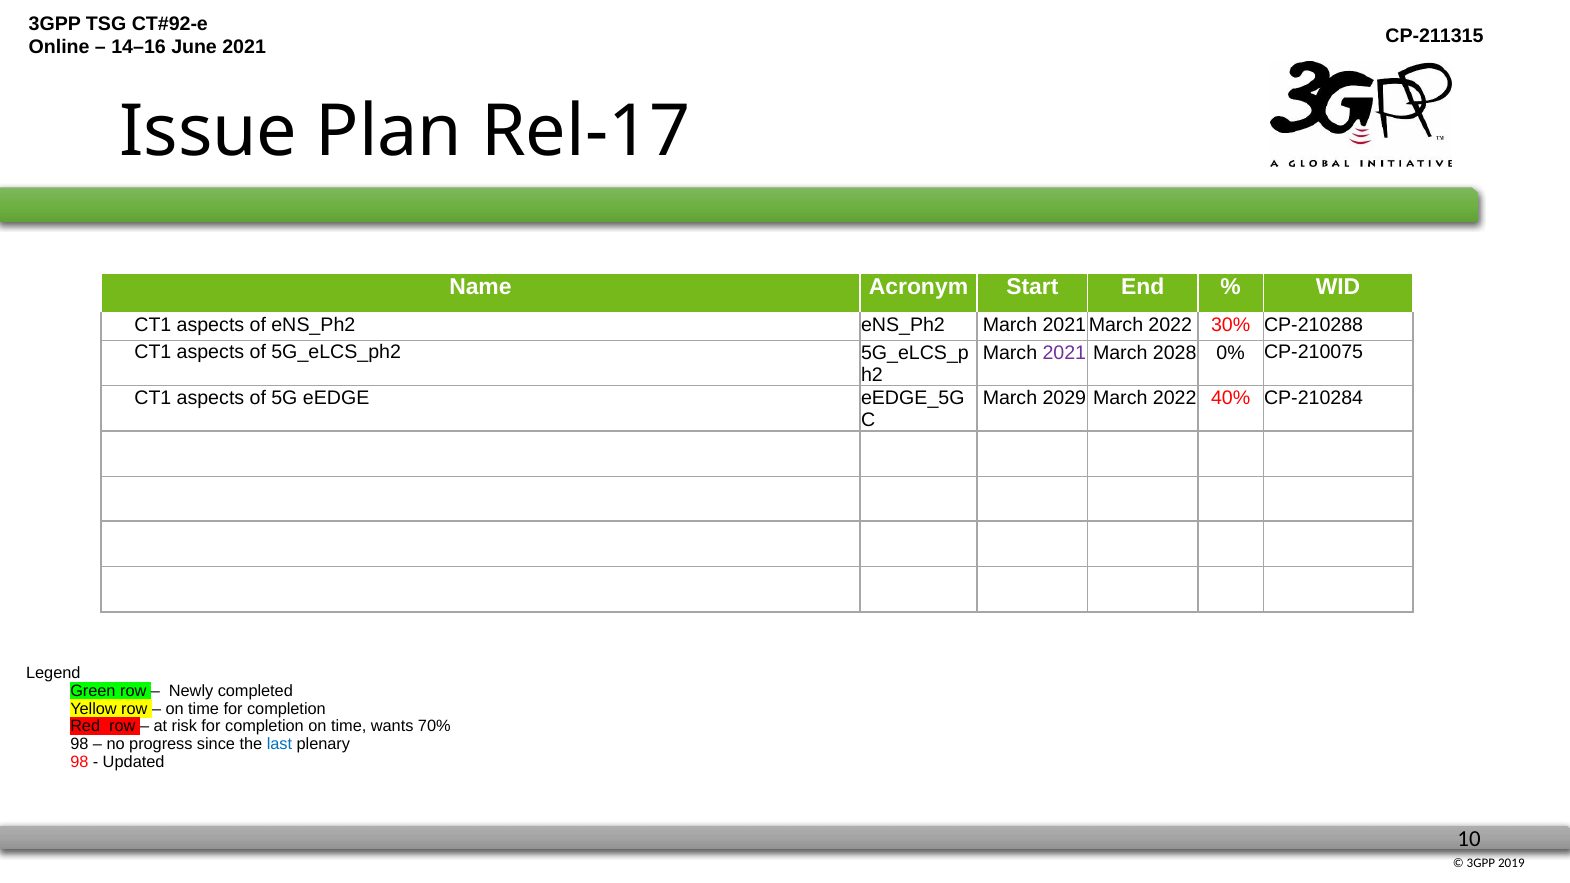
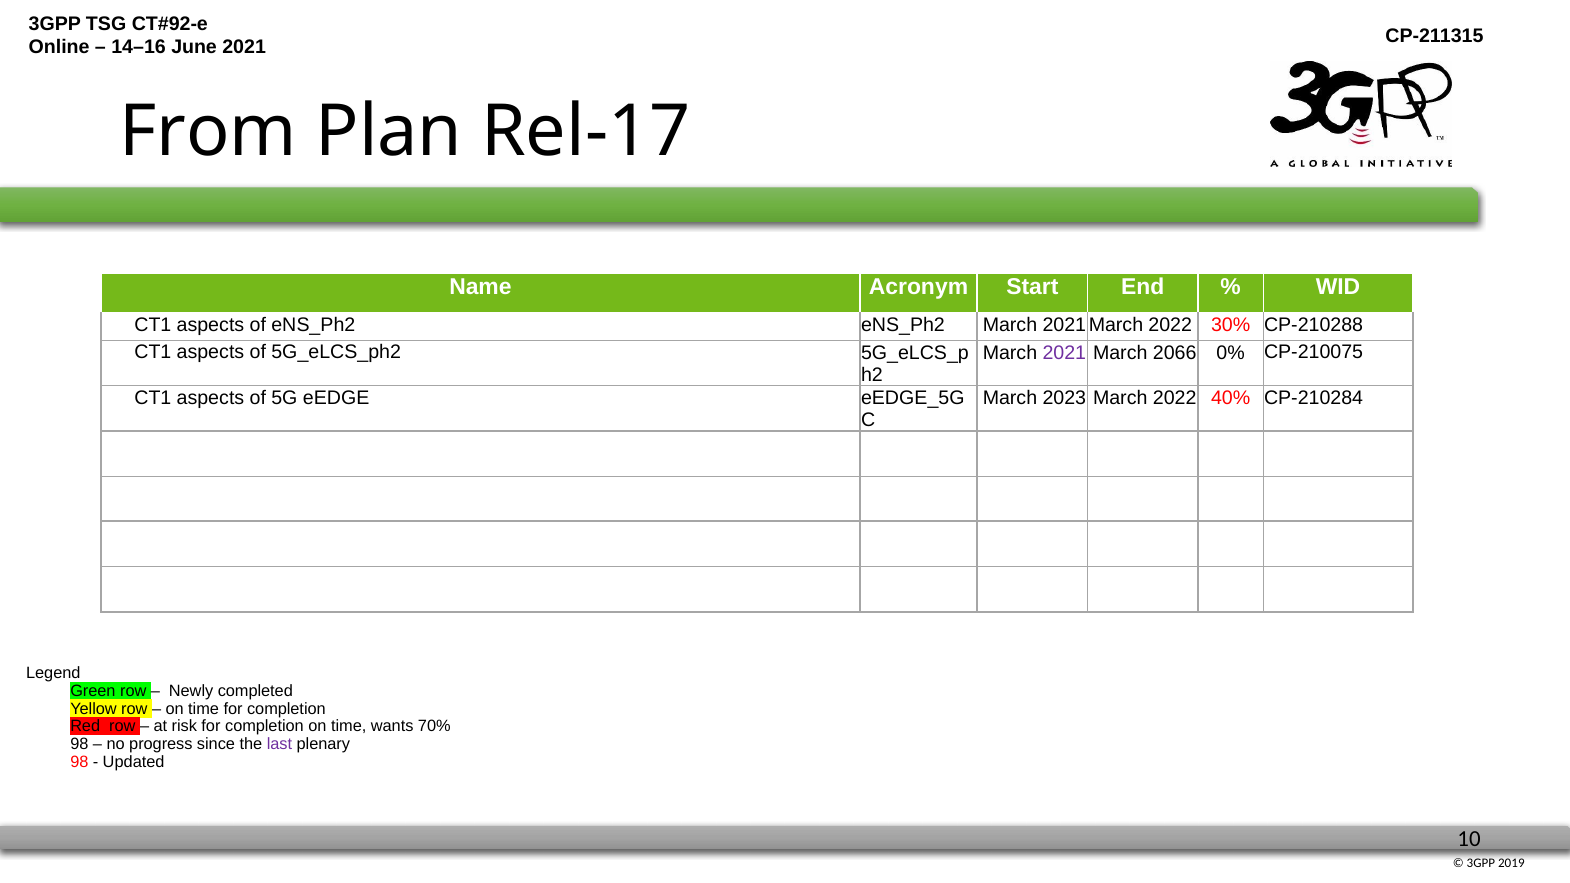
Issue: Issue -> From
2028: 2028 -> 2066
2029: 2029 -> 2023
last colour: blue -> purple
